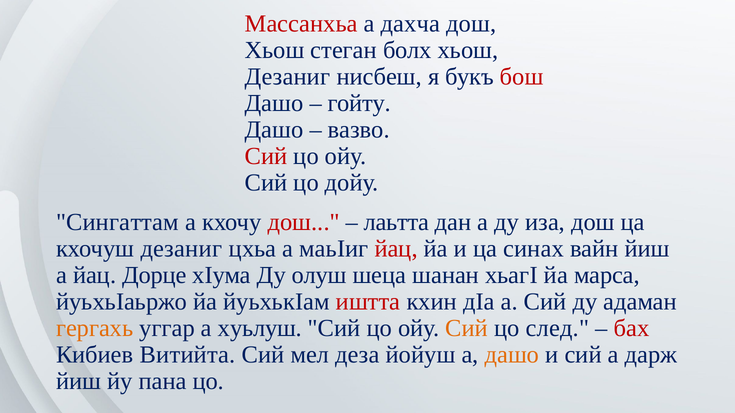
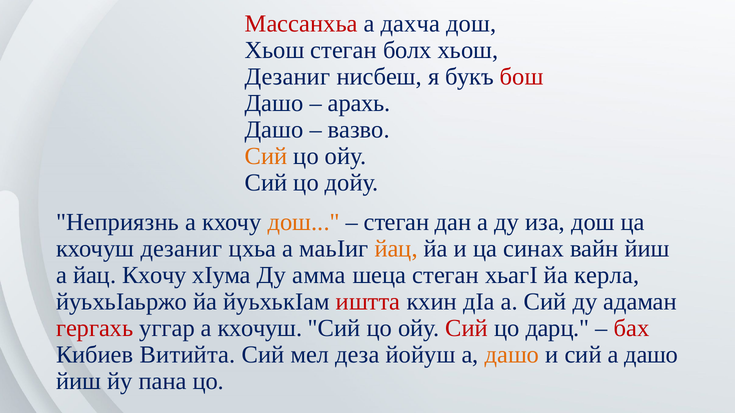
гойту: гойту -> арахь
Сий at (266, 156) colour: red -> orange
Сингаттам: Сингаттам -> Неприязнь
дош at (304, 223) colour: red -> orange
лаьтта at (397, 223): лаьтта -> стеган
йац at (396, 249) colour: red -> orange
йац Дорце: Дорце -> Кхочу
олуш: олуш -> амма
шеца шанан: шанан -> стеган
марса: марса -> керла
гергахь colour: orange -> red
а хуьлуш: хуьлуш -> кхочуш
Сий at (467, 328) colour: orange -> red
след: след -> дарц
сий а дарж: дарж -> дашо
